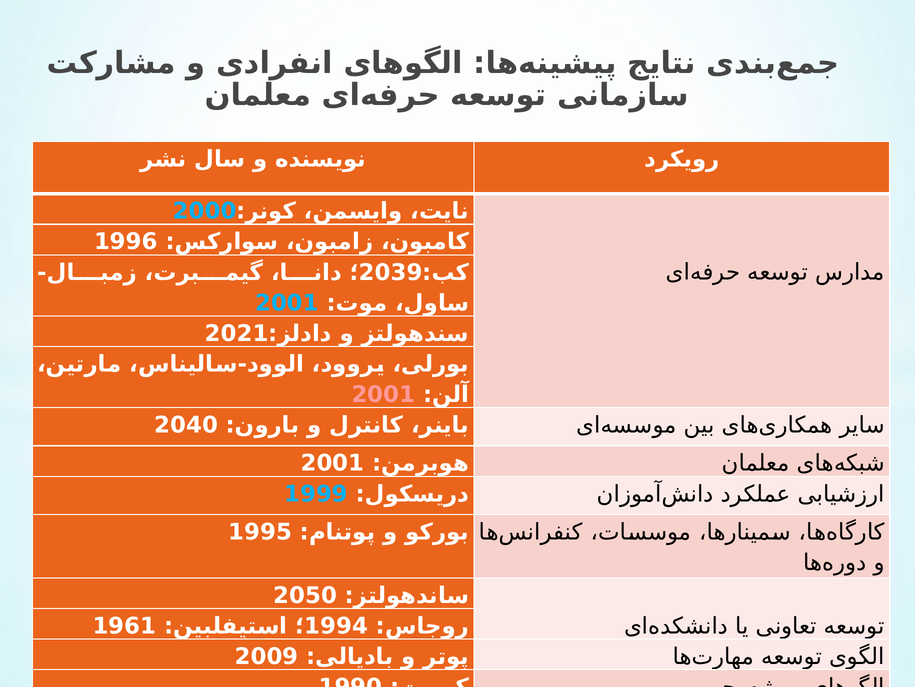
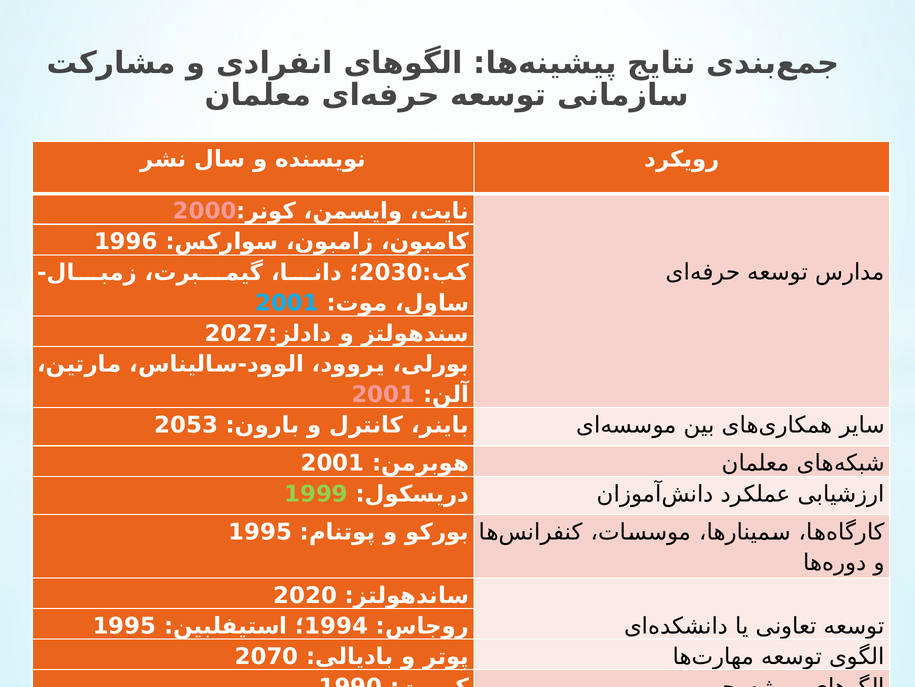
2000 colour: light blue -> pink
2039: 2039 -> 2030
2021: 2021 -> 2027
2040: 2040 -> 2053
1999 colour: light blue -> light green
2050: 2050 -> 2020
1961 at (124, 625): 1961 -> 1995
2009: 2009 -> 2070
